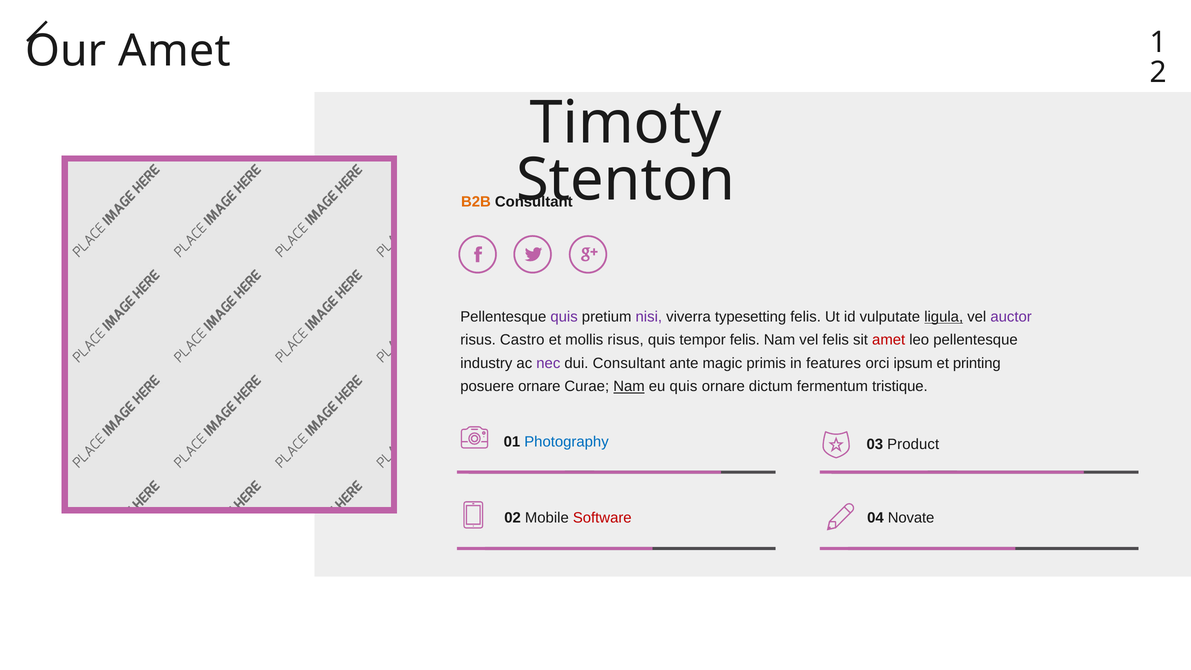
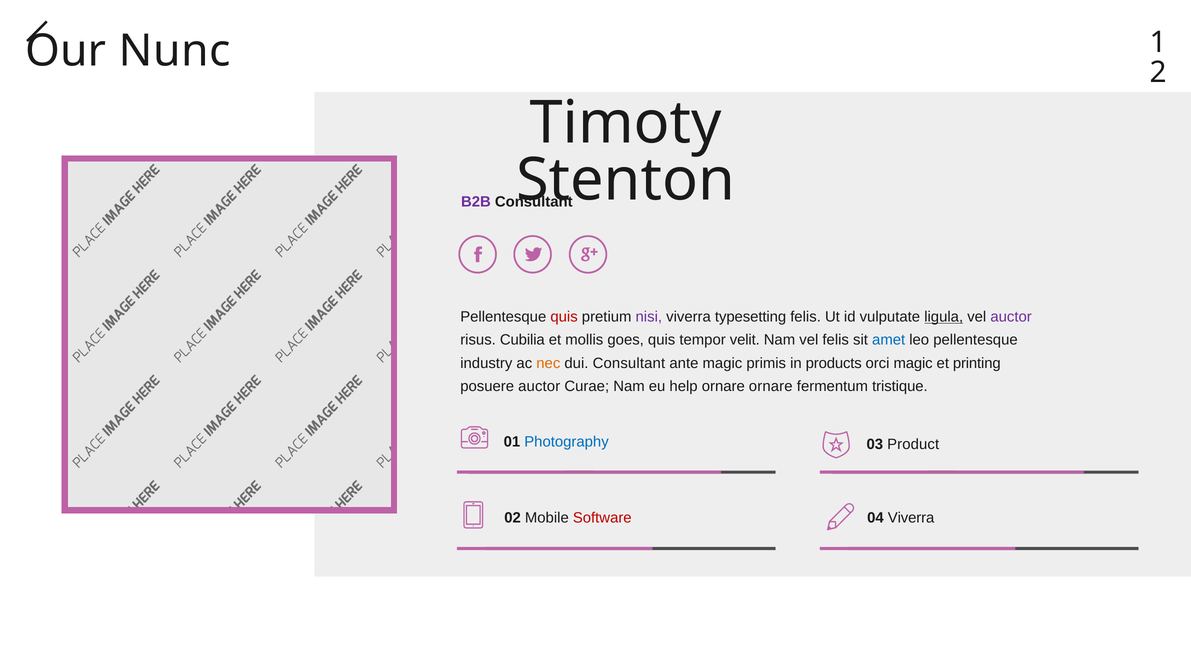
Our Amet: Amet -> Nunc
B2B colour: orange -> purple
quis at (564, 317) colour: purple -> red
Castro: Castro -> Cubilia
mollis risus: risus -> goes
tempor felis: felis -> velit
amet at (889, 340) colour: red -> blue
nec colour: purple -> orange
features: features -> products
orci ipsum: ipsum -> magic
posuere ornare: ornare -> auctor
Nam at (629, 386) underline: present -> none
eu quis: quis -> help
ornare dictum: dictum -> ornare
04 Novate: Novate -> Viverra
